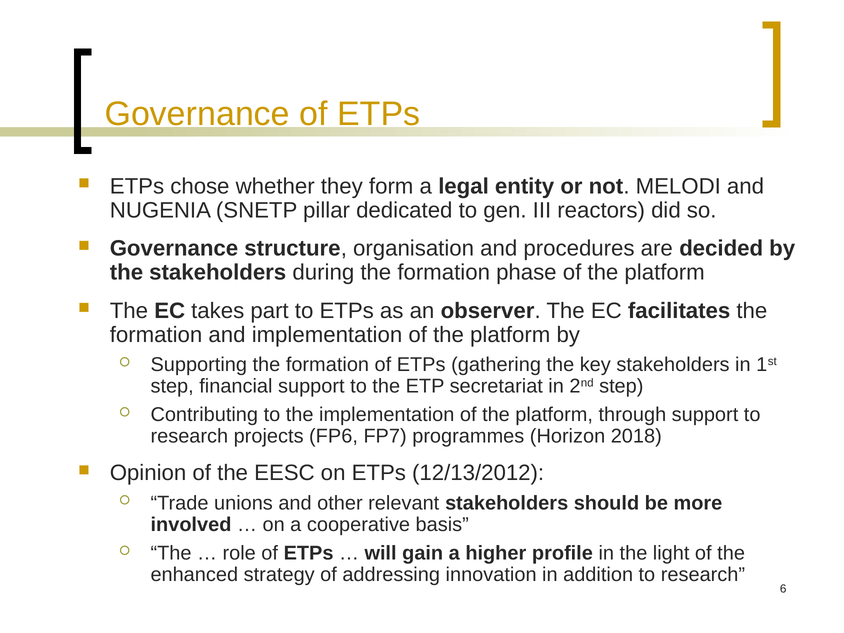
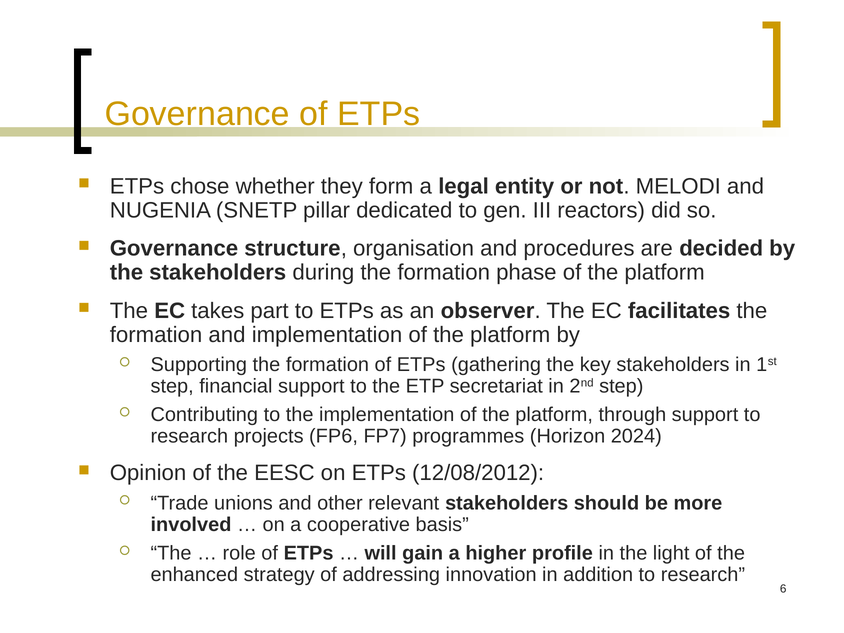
2018: 2018 -> 2024
12/13/2012: 12/13/2012 -> 12/08/2012
